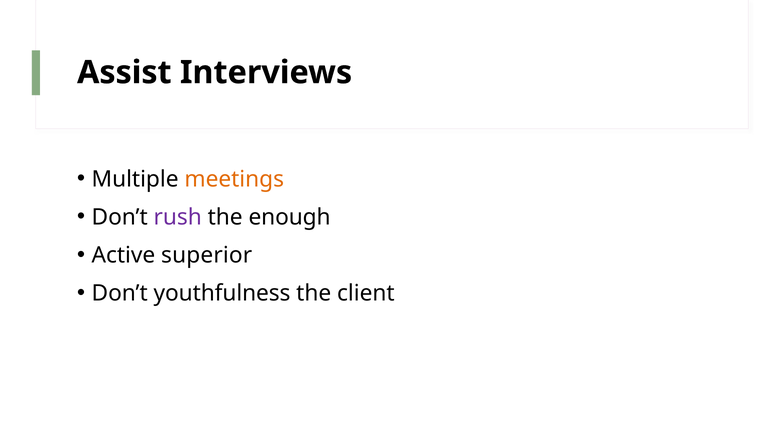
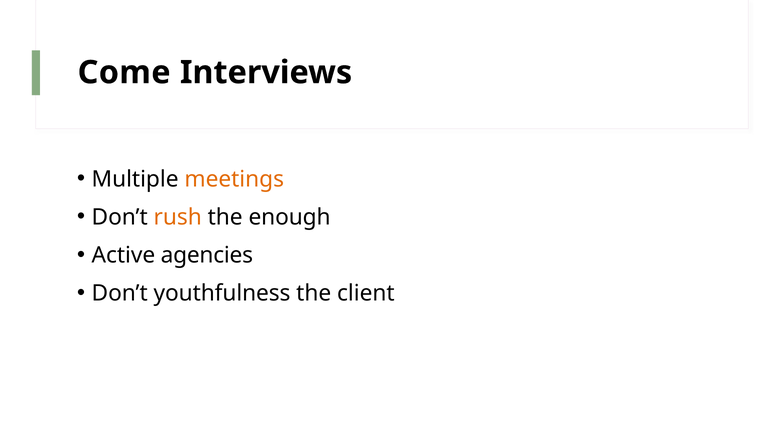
Assist: Assist -> Come
rush colour: purple -> orange
superior: superior -> agencies
